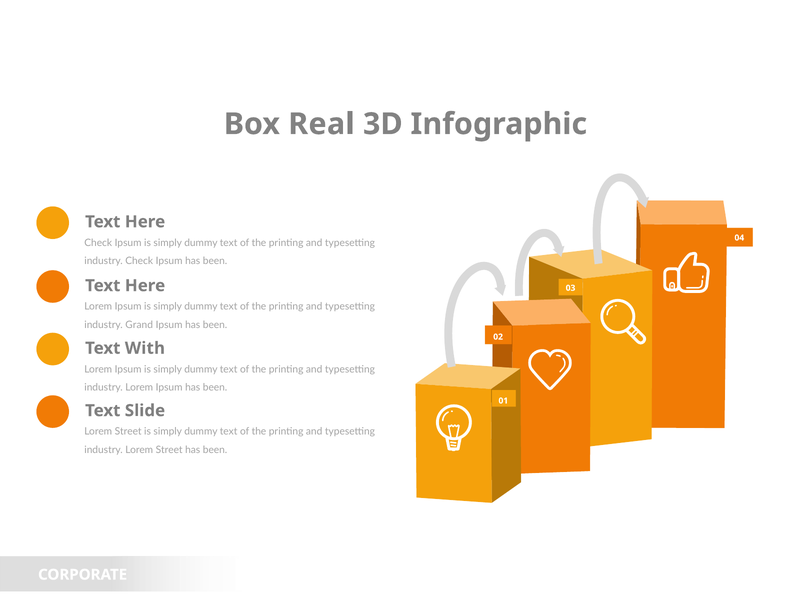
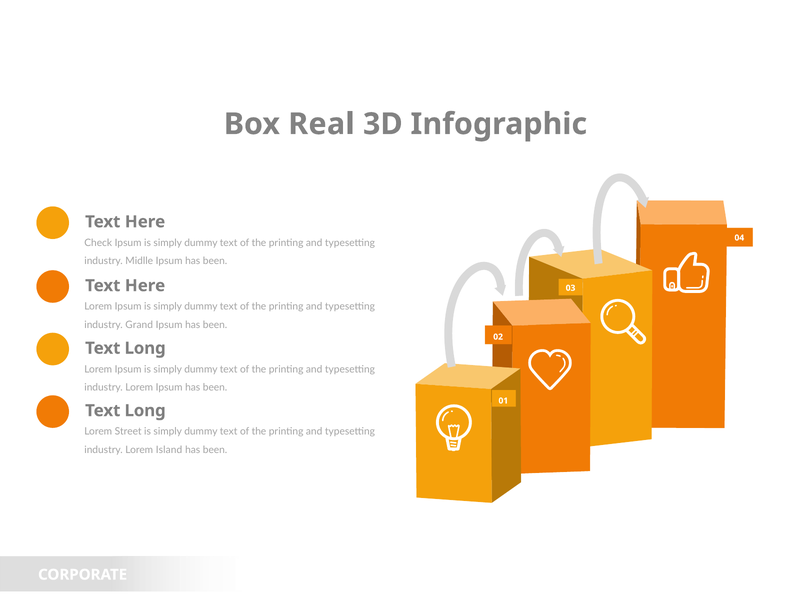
industry Check: Check -> Midlle
With at (145, 348): With -> Long
Slide at (145, 411): Slide -> Long
industry Lorem Street: Street -> Island
